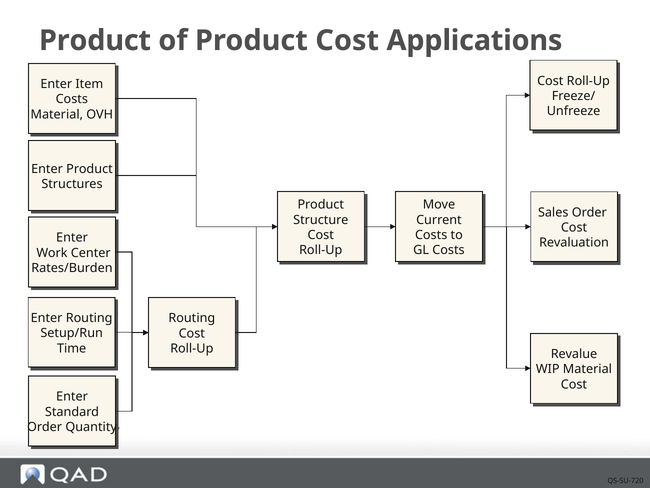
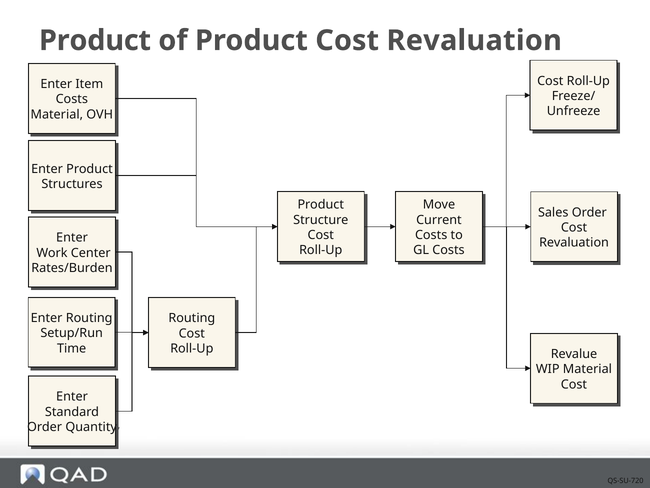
Product Cost Applications: Applications -> Revaluation
